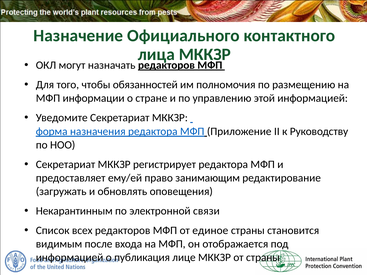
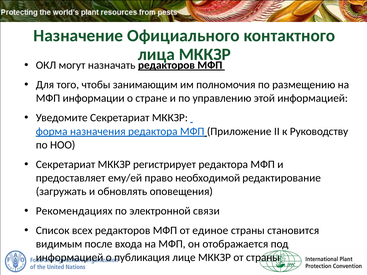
обязанностей: обязанностей -> занимающим
занимающим: занимающим -> необходимой
Некарантинным: Некарантинным -> Рекомендациях
